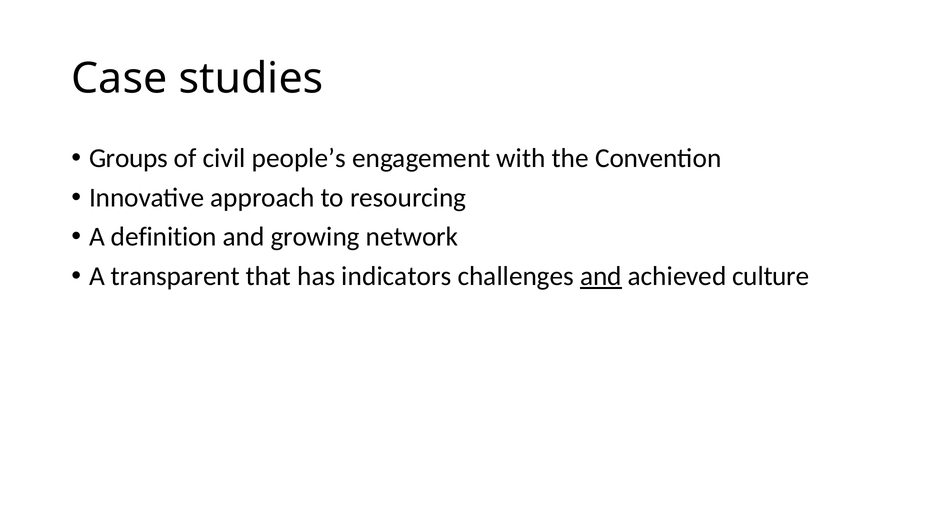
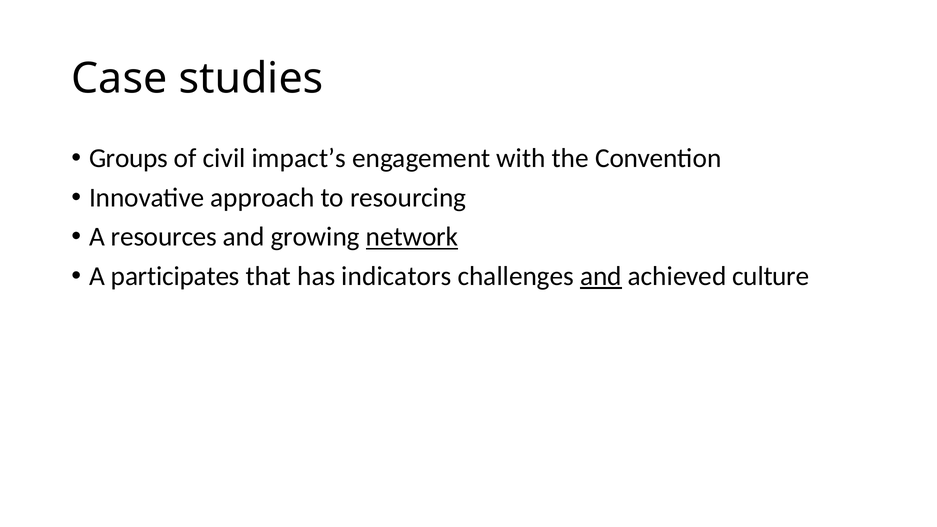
people’s: people’s -> impact’s
definition: definition -> resources
network underline: none -> present
transparent: transparent -> participates
